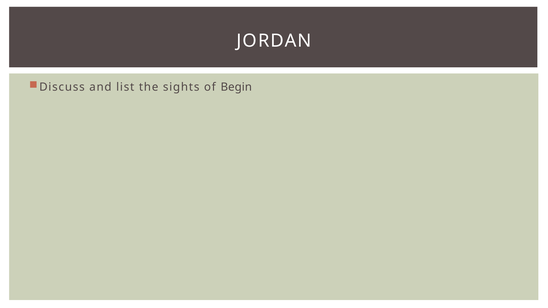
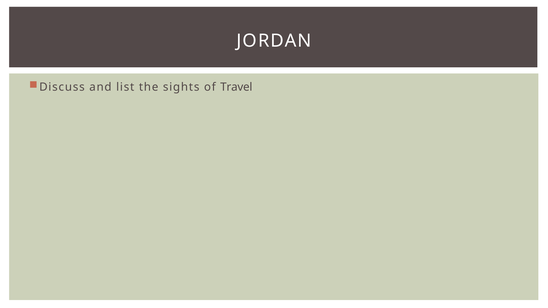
Begin: Begin -> Travel
